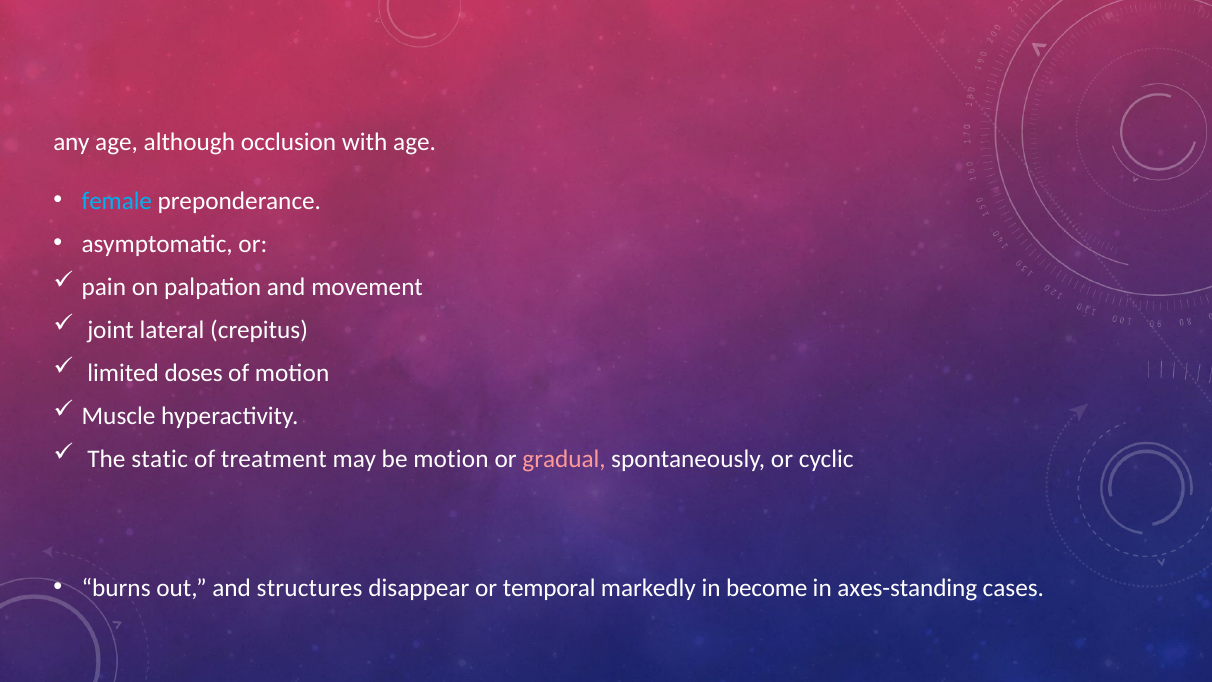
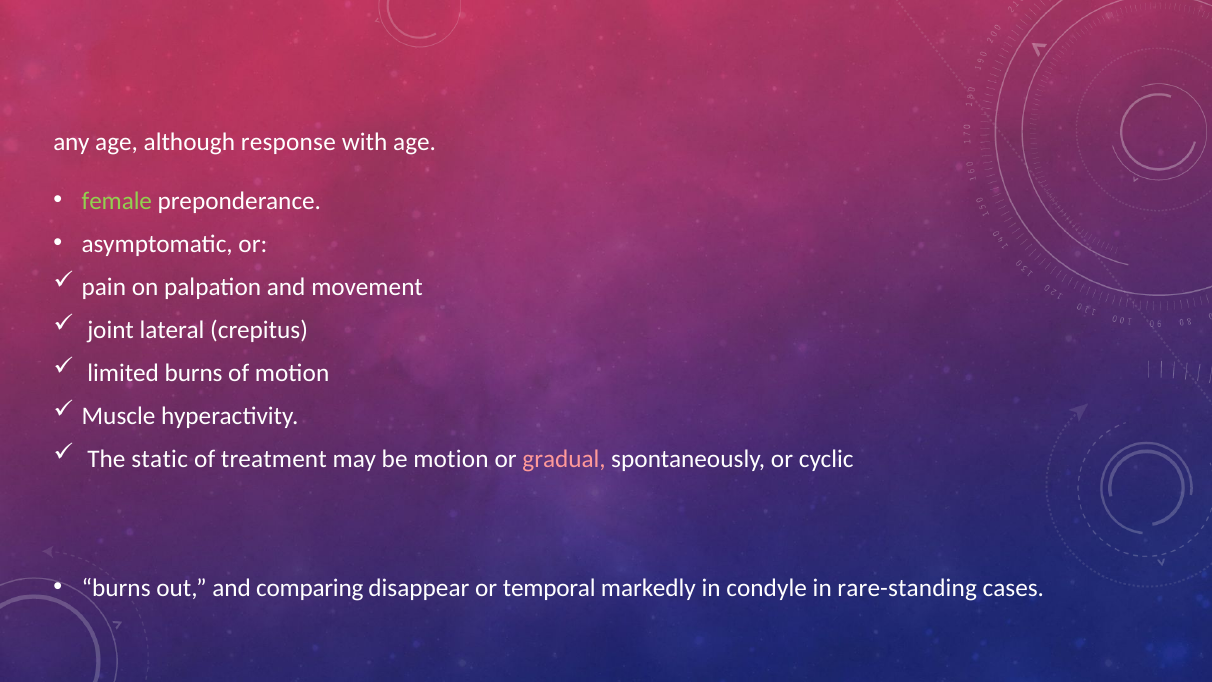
occlusion: occlusion -> response
female colour: light blue -> light green
limited doses: doses -> burns
structures: structures -> comparing
become: become -> condyle
axes-standing: axes-standing -> rare-standing
